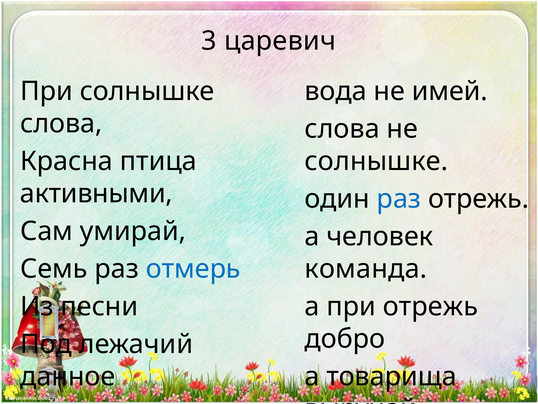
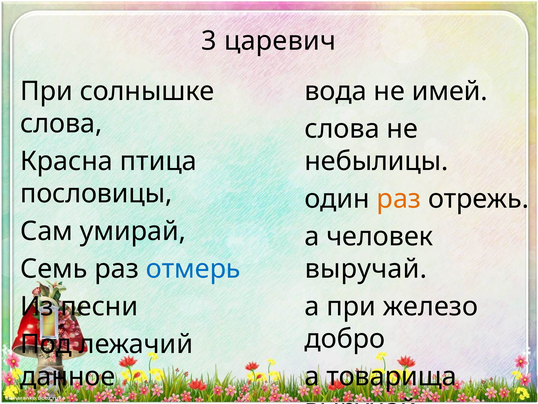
солнышке at (376, 161): солнышке -> небылицы
активными: активными -> пословицы
раз at (399, 199) colour: blue -> orange
команда at (366, 269): команда -> выручай
при отрежь: отрежь -> железо
